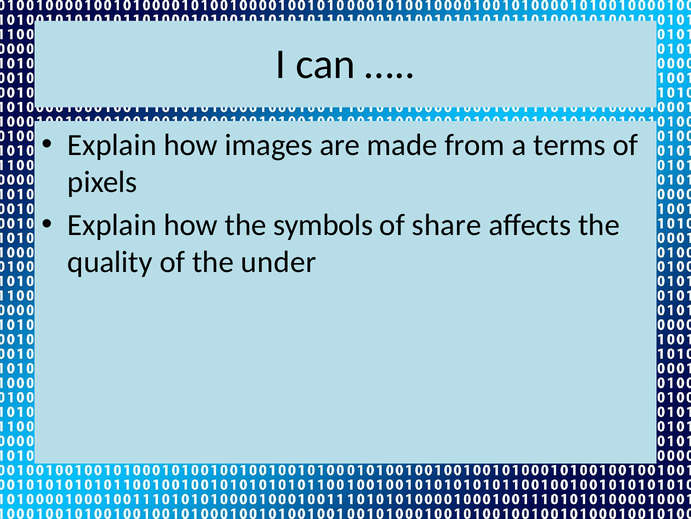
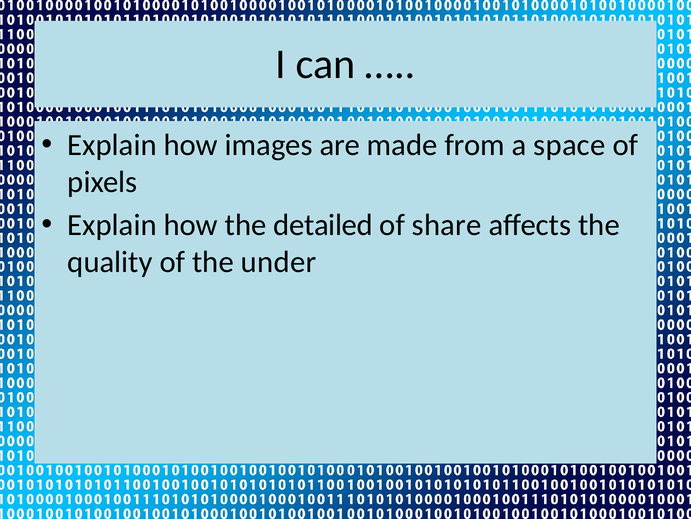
terms: terms -> space
symbols: symbols -> detailed
